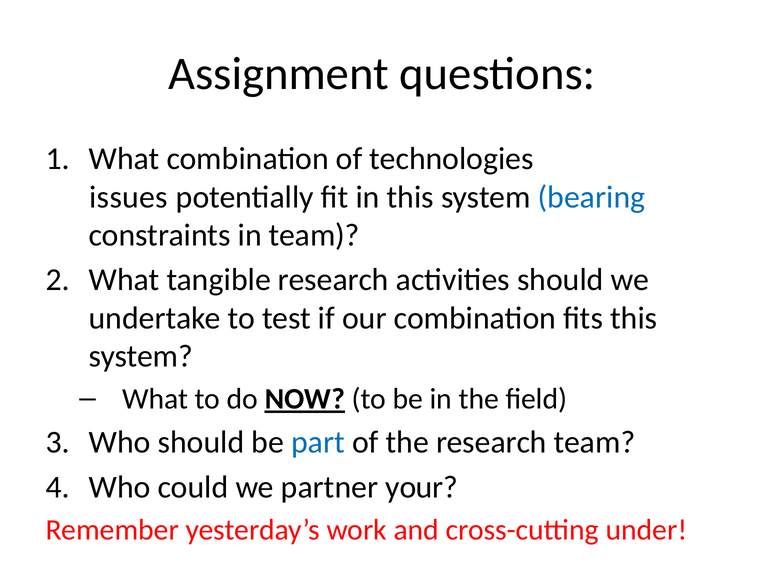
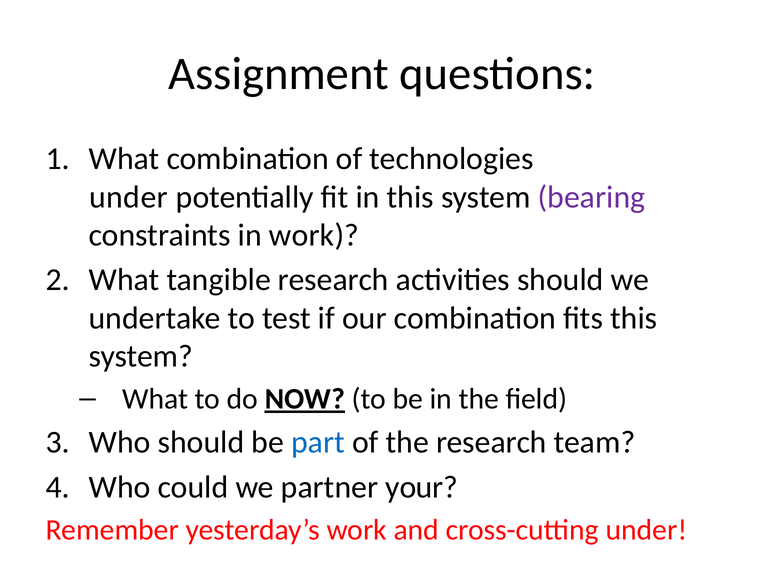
issues at (129, 197): issues -> under
bearing colour: blue -> purple
in team: team -> work
